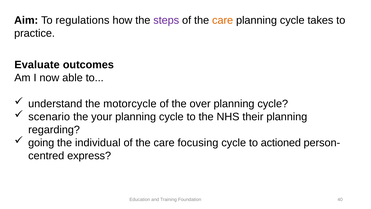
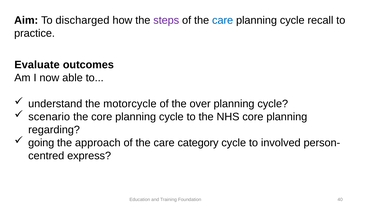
regulations: regulations -> discharged
care at (223, 20) colour: orange -> blue
takes: takes -> recall
the your: your -> core
NHS their: their -> core
individual: individual -> approach
focusing: focusing -> category
actioned: actioned -> involved
